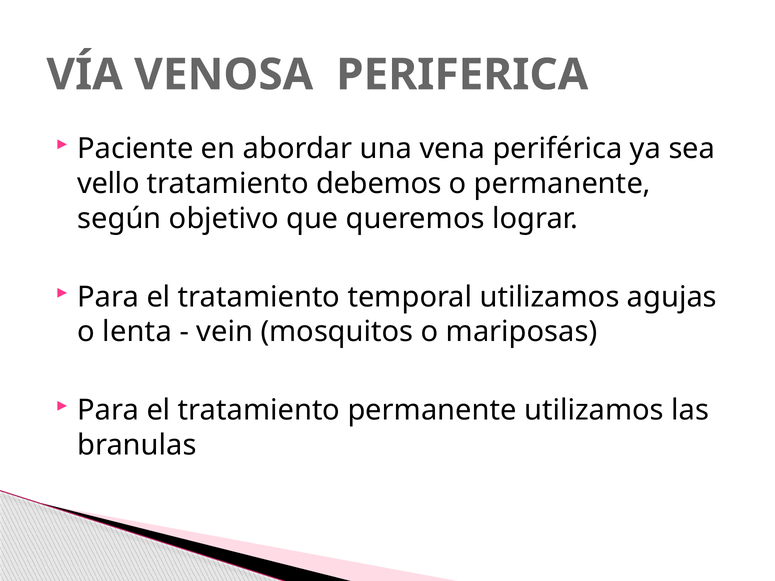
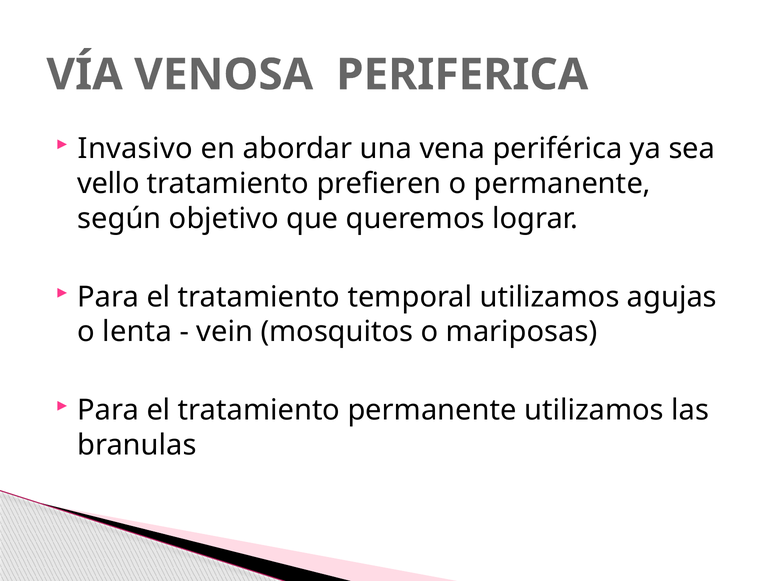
Paciente: Paciente -> Invasivo
debemos: debemos -> prefieren
